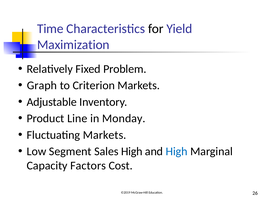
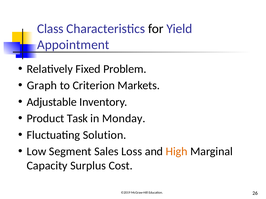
Time: Time -> Class
Maximization: Maximization -> Appointment
Line: Line -> Task
Fluctuating Markets: Markets -> Solution
Sales High: High -> Loss
High at (177, 152) colour: blue -> orange
Factors: Factors -> Surplus
